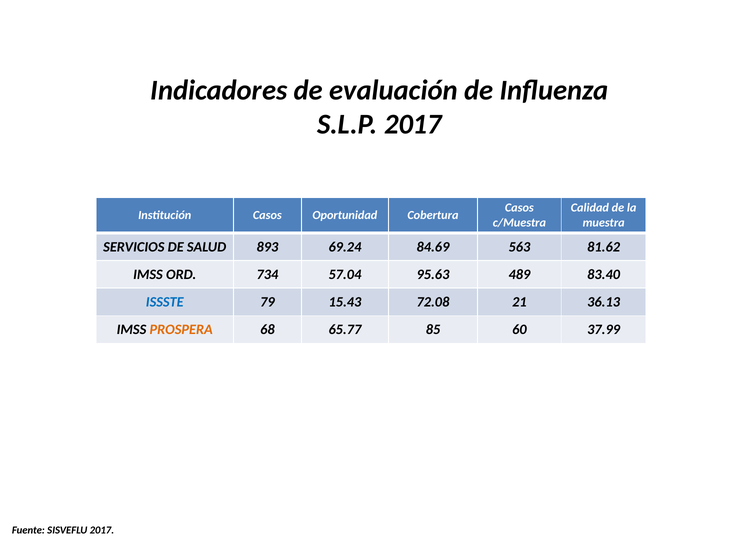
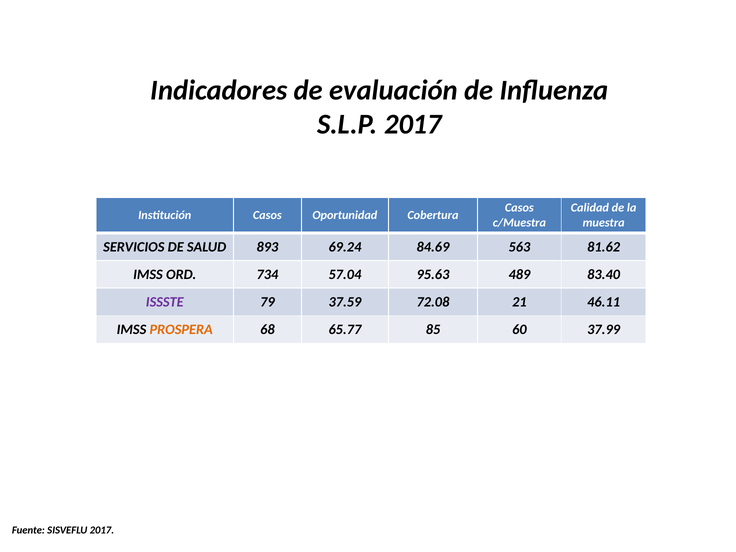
ISSSTE colour: blue -> purple
15.43: 15.43 -> 37.59
36.13: 36.13 -> 46.11
